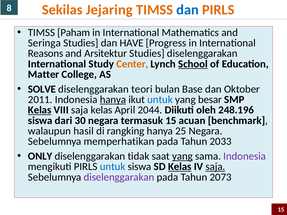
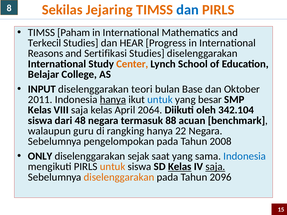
Seringa: Seringa -> Terkecil
HAVE: HAVE -> HEAR
Arsitektur: Arsitektur -> Sertifikasi
School underline: present -> none
Matter: Matter -> Belajar
SOLVE: SOLVE -> INPUT
Kelas at (40, 110) underline: present -> none
2044: 2044 -> 2064
248.196: 248.196 -> 342.104
30: 30 -> 48
termasuk 15: 15 -> 88
hasil: hasil -> guru
25: 25 -> 22
memperhatikan: memperhatikan -> pengelompokan
2033: 2033 -> 2008
tidak: tidak -> sejak
yang at (182, 156) underline: present -> none
Indonesia at (245, 156) colour: purple -> blue
untuk at (113, 167) colour: blue -> orange
diselenggarakan at (119, 177) colour: purple -> orange
2073: 2073 -> 2096
